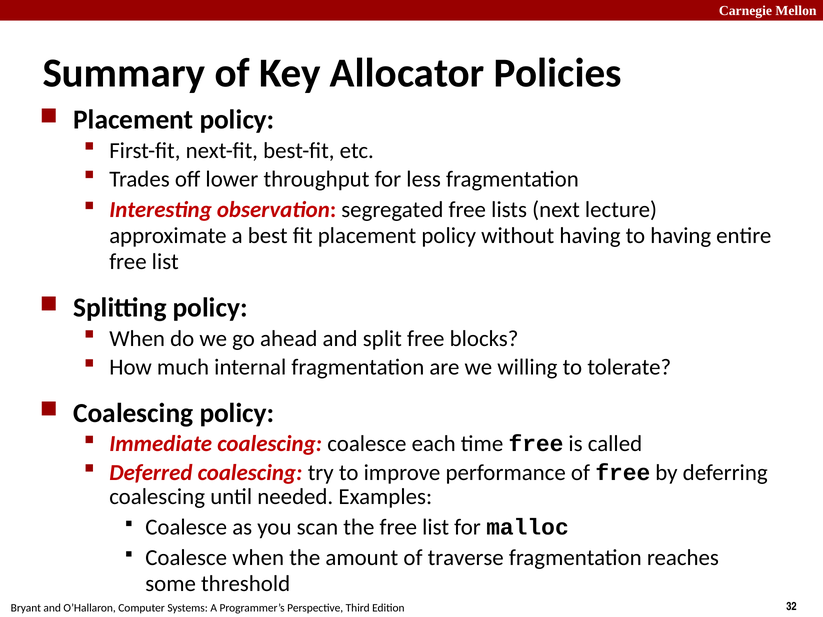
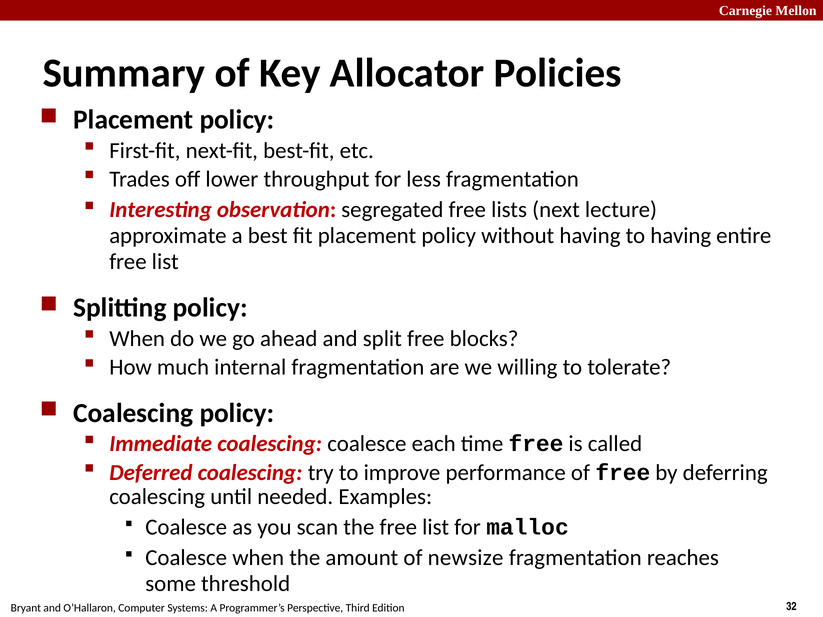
traverse: traverse -> newsize
